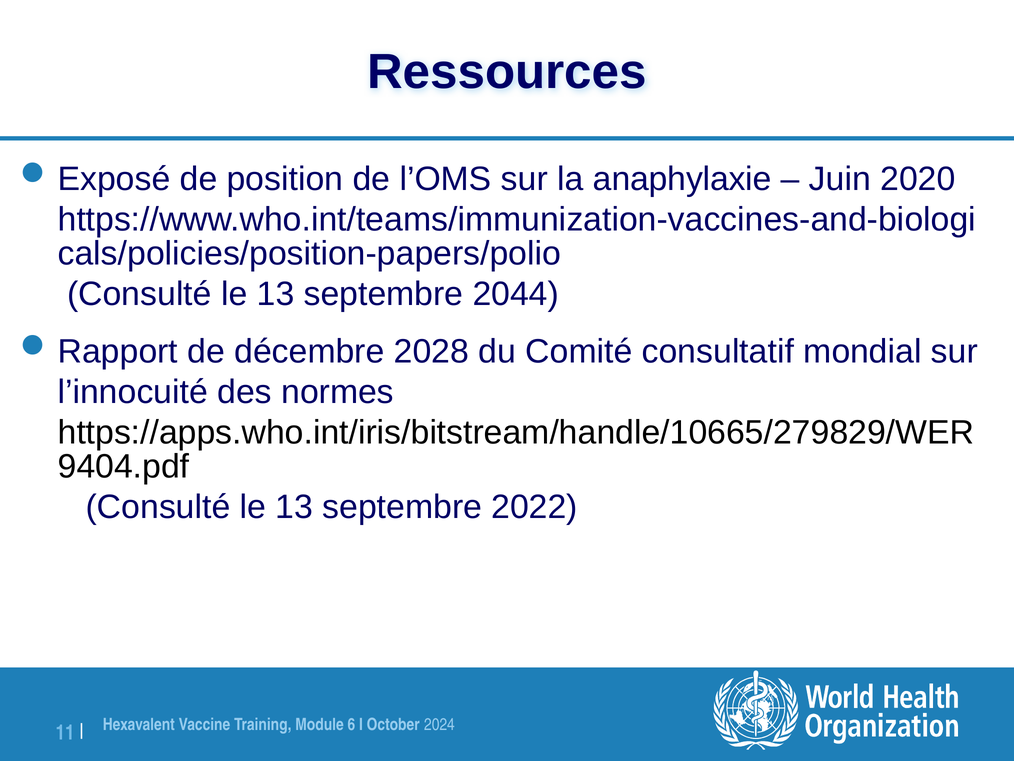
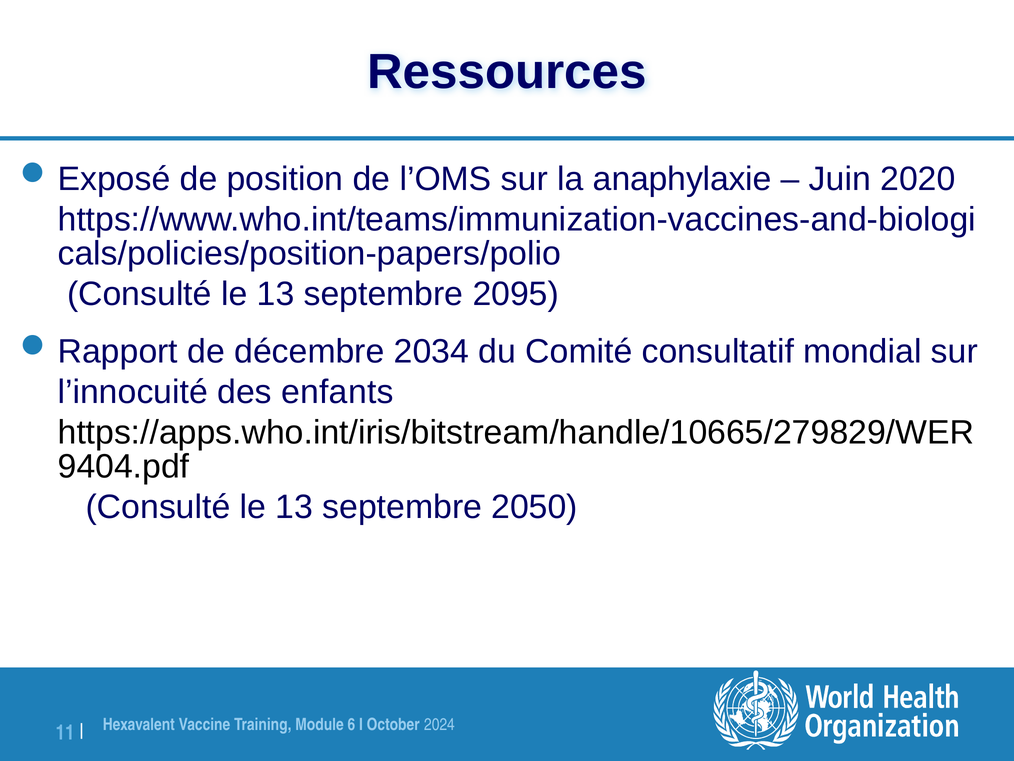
2044: 2044 -> 2095
2028: 2028 -> 2034
normes: normes -> enfants
2022: 2022 -> 2050
